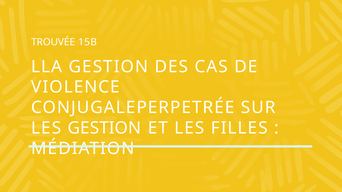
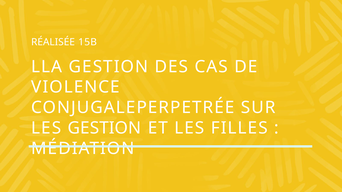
TROUVÉE: TROUVÉE -> RÉALISÉE
